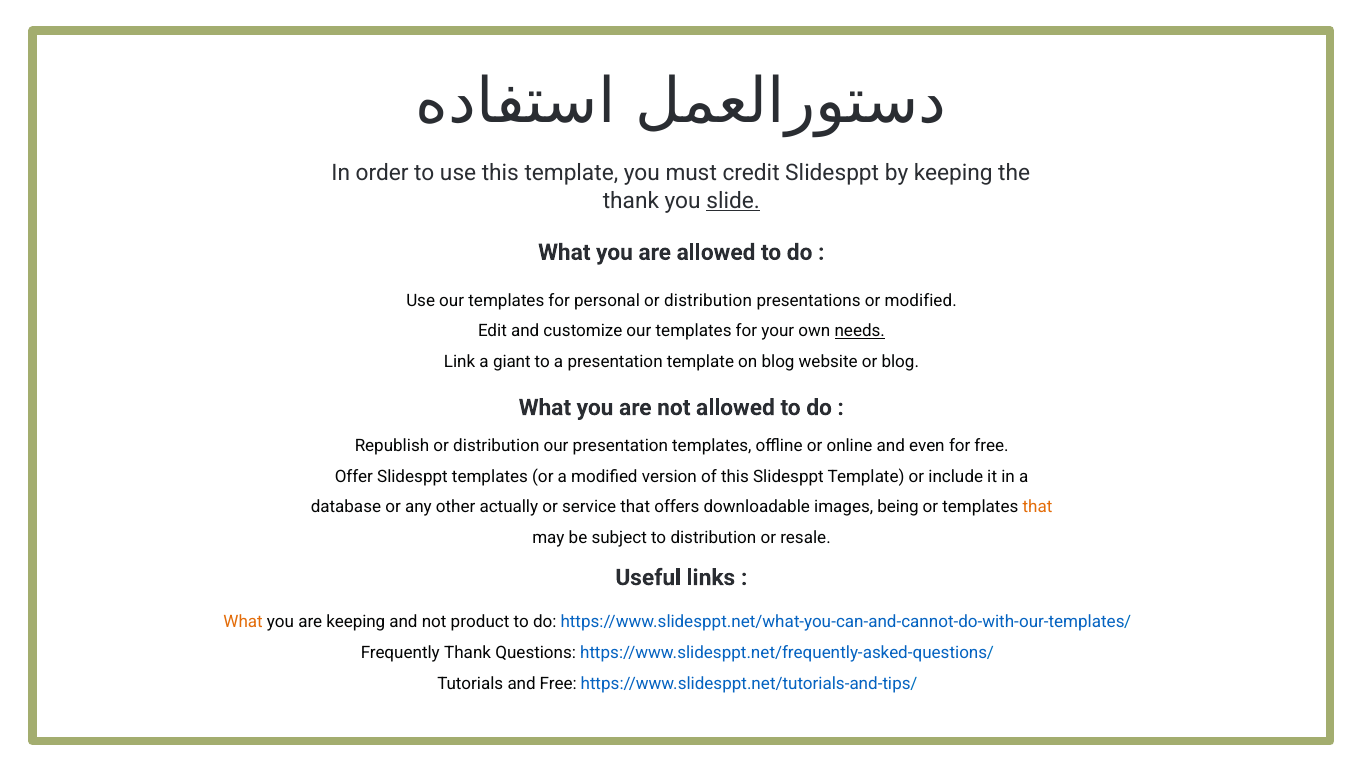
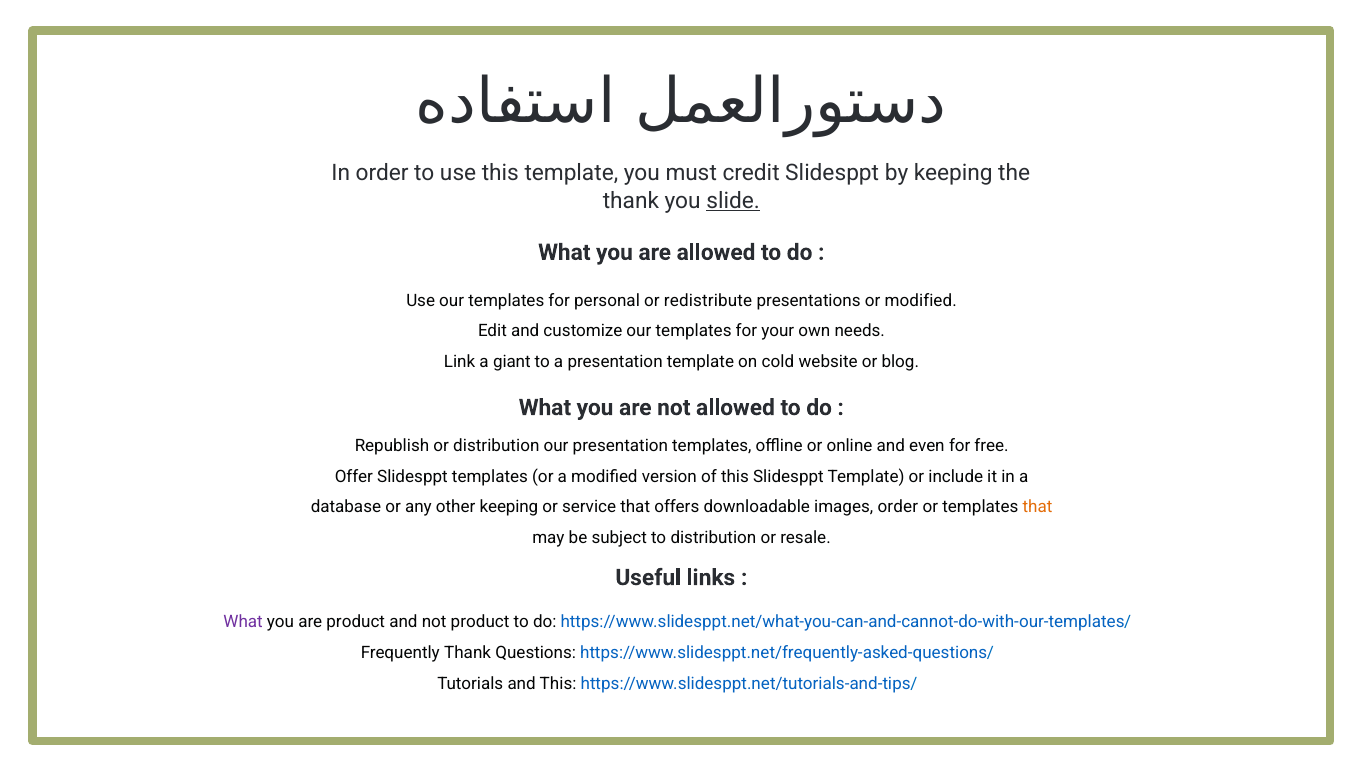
personal or distribution: distribution -> redistribute
needs underline: present -> none
on blog: blog -> cold
other actually: actually -> keeping
images being: being -> order
What at (243, 622) colour: orange -> purple
are keeping: keeping -> product
and Free: Free -> This
